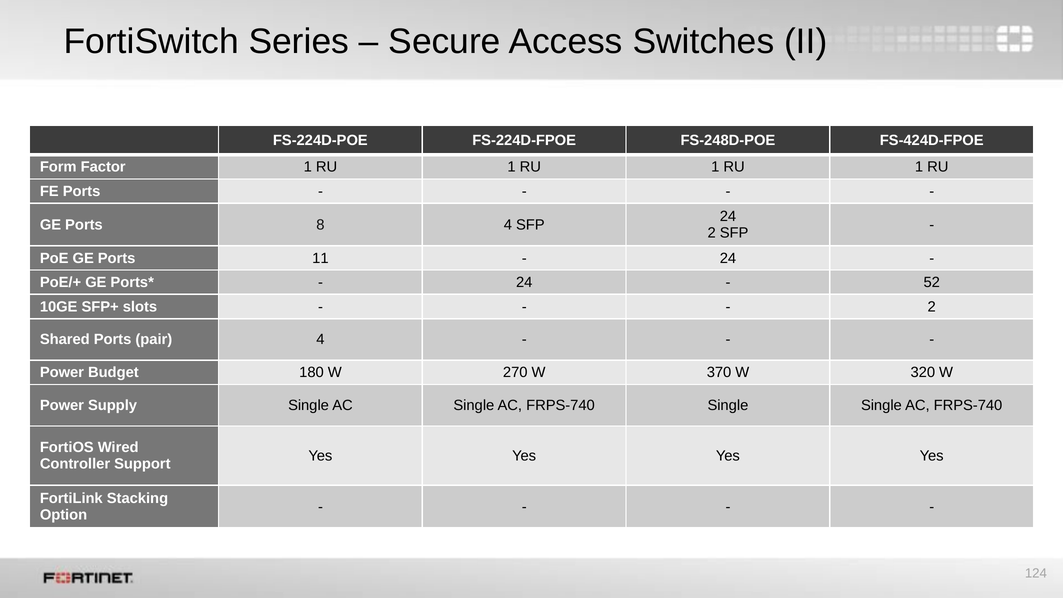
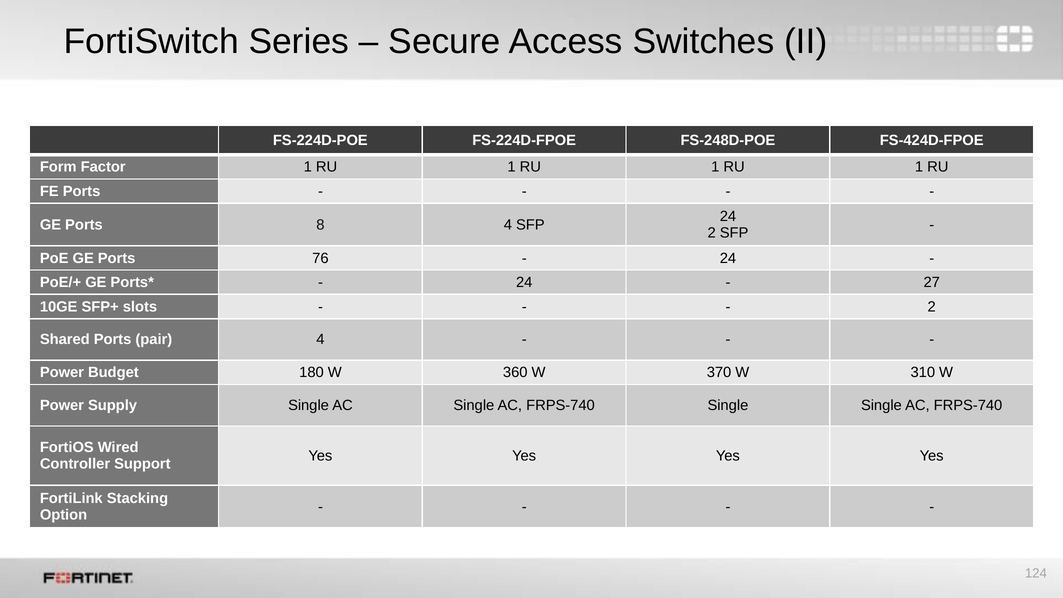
11: 11 -> 76
52: 52 -> 27
270: 270 -> 360
320: 320 -> 310
